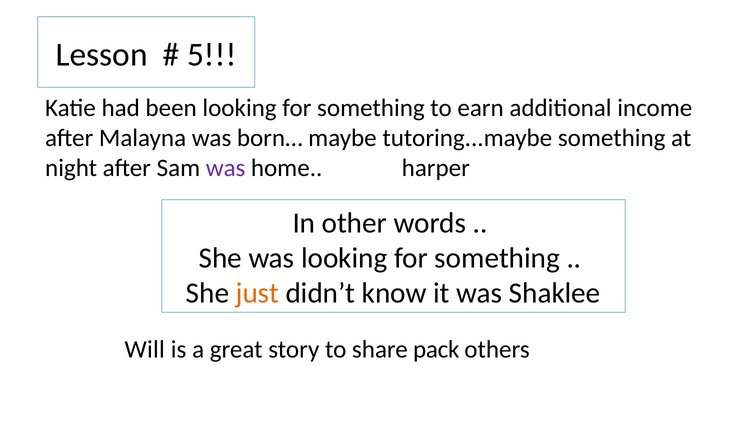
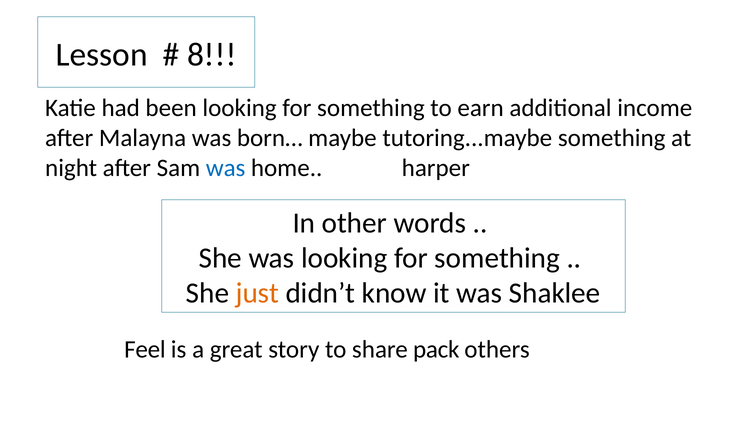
5: 5 -> 8
was at (226, 168) colour: purple -> blue
Will: Will -> Feel
